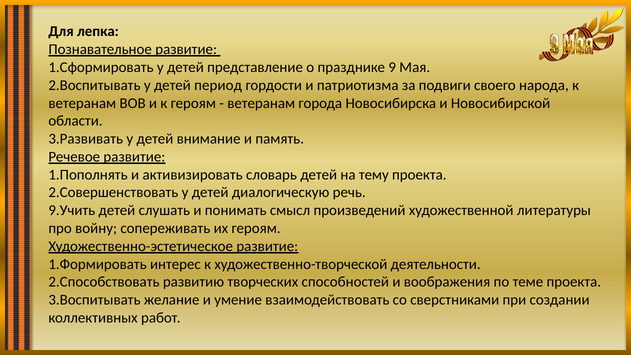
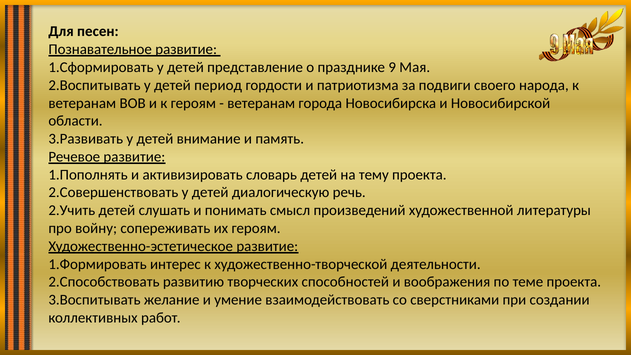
лепка: лепка -> песен
9.Учить: 9.Учить -> 2.Учить
